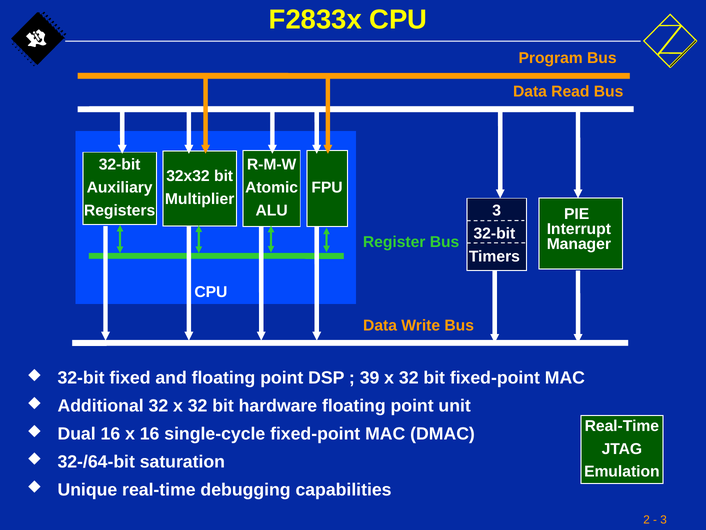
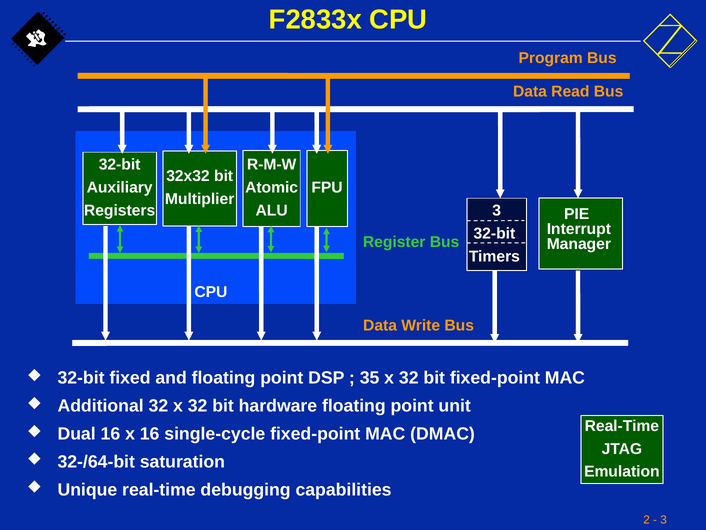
39: 39 -> 35
